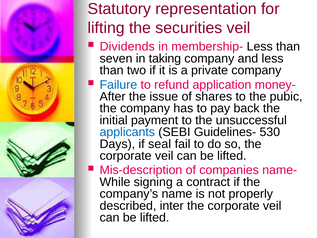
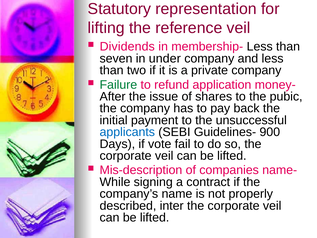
securities: securities -> reference
taking: taking -> under
Failure colour: blue -> green
530: 530 -> 900
seal: seal -> vote
